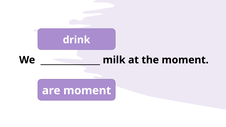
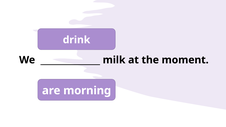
are moment: moment -> morning
